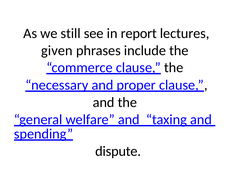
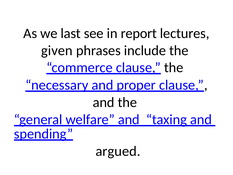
still: still -> last
dispute: dispute -> argued
